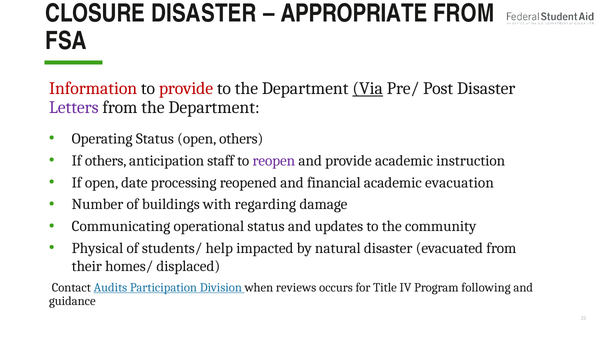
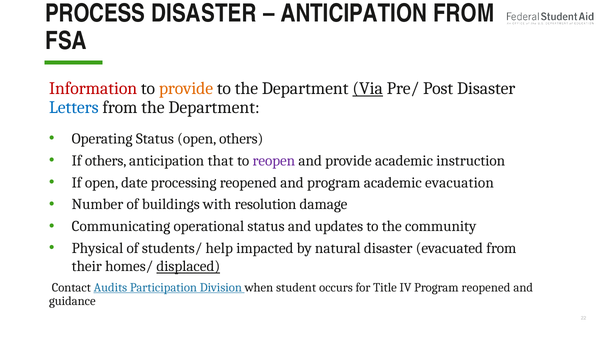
CLOSURE: CLOSURE -> PROCESS
APPROPRIATE at (354, 14): APPROPRIATE -> ANTICIPATION
provide at (186, 89) colour: red -> orange
Letters colour: purple -> blue
staff: staff -> that
and financial: financial -> program
regarding: regarding -> resolution
displaced underline: none -> present
reviews: reviews -> student
Program following: following -> reopened
